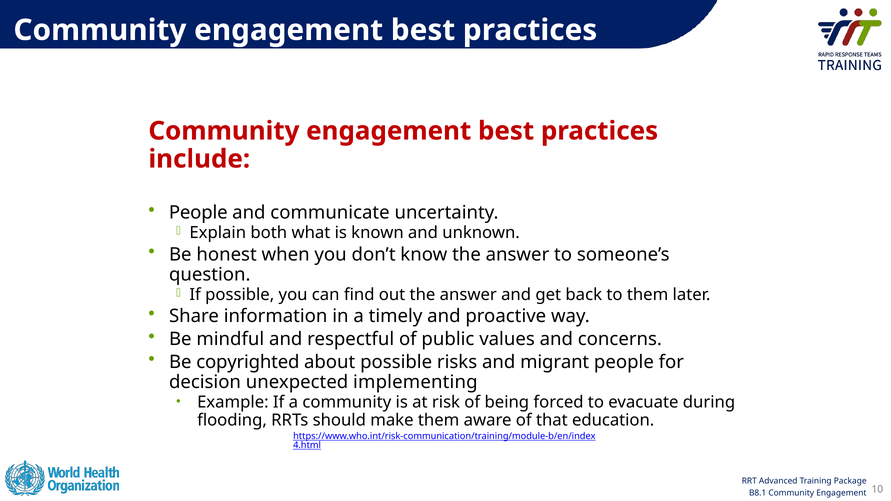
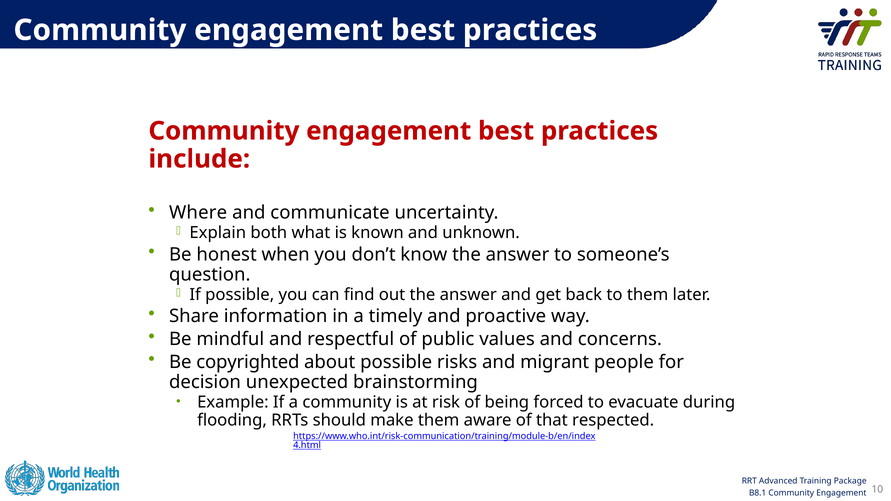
People at (198, 213): People -> Where
implementing: implementing -> brainstorming
education: education -> respected
